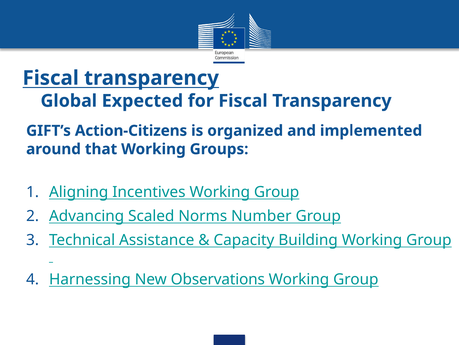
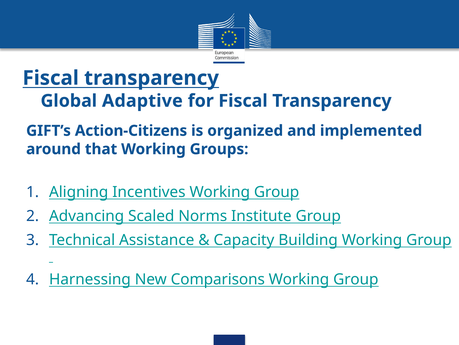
Expected: Expected -> Adaptive
Number: Number -> Institute
Observations: Observations -> Comparisons
